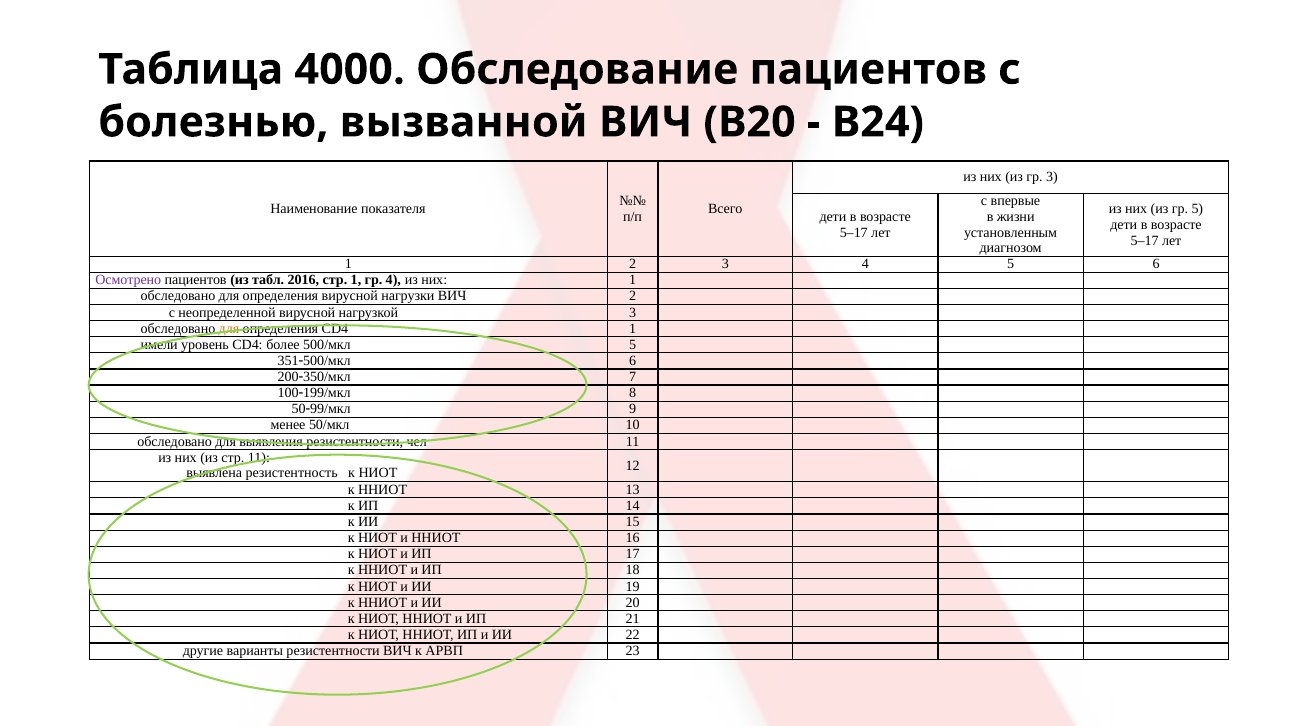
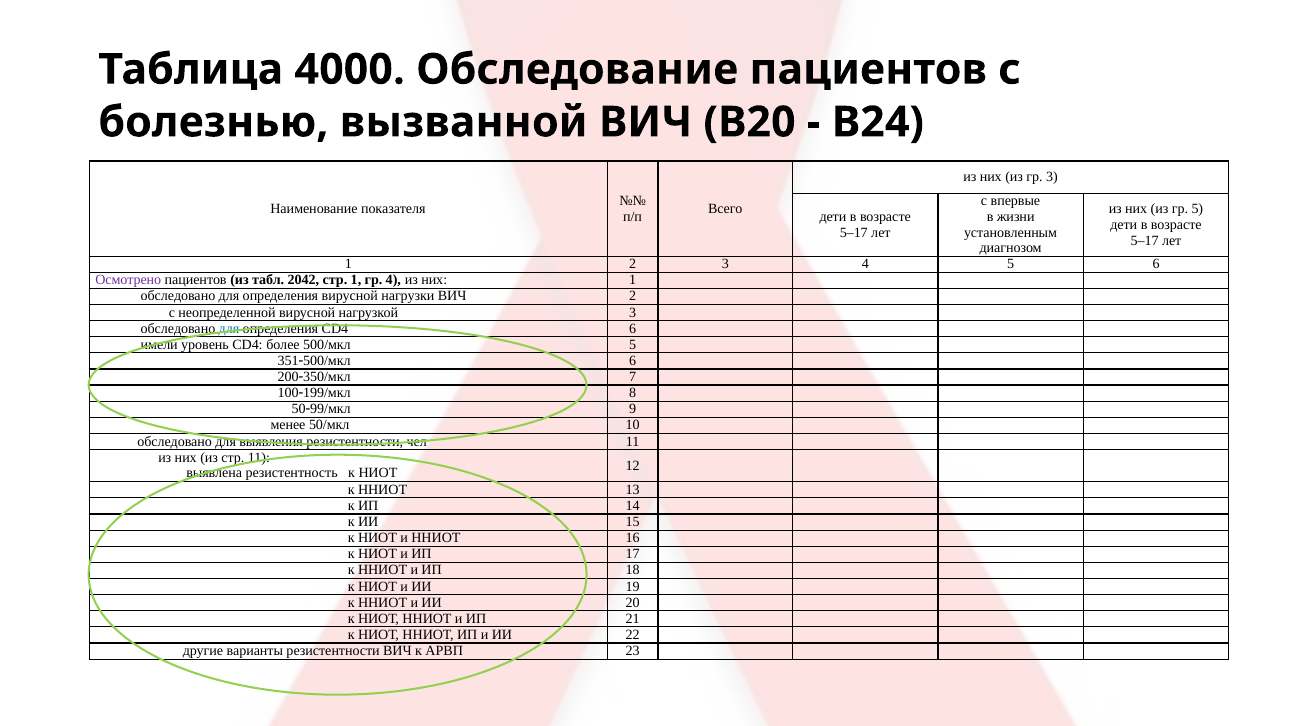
2016: 2016 -> 2042
для at (229, 328) colour: orange -> blue
CD4 1: 1 -> 6
